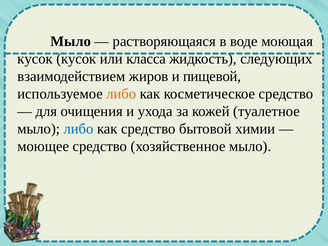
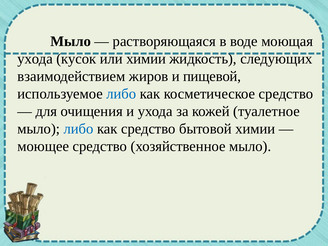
кусок at (35, 59): кусок -> ухода
или класса: класса -> химии
либо at (121, 94) colour: orange -> blue
